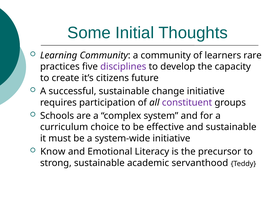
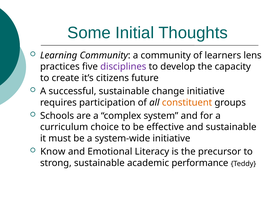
rare: rare -> lens
constituent colour: purple -> orange
servanthood: servanthood -> performance
